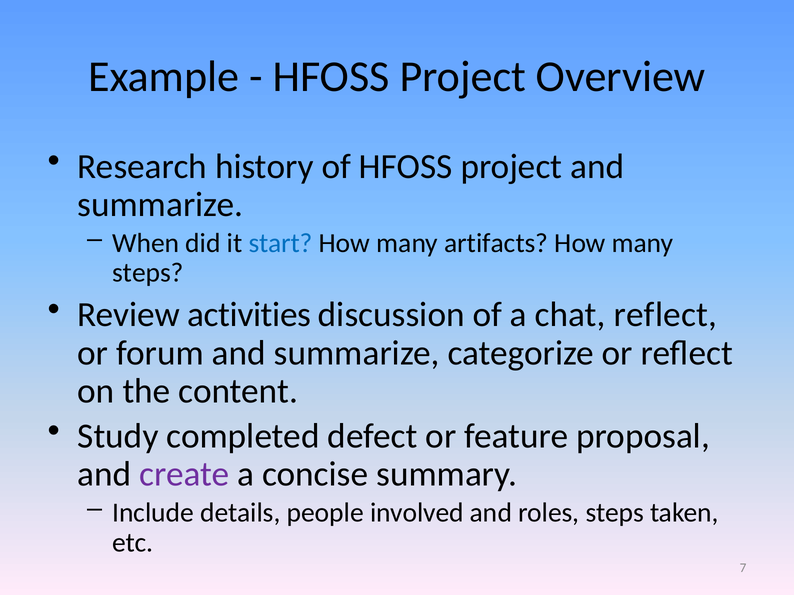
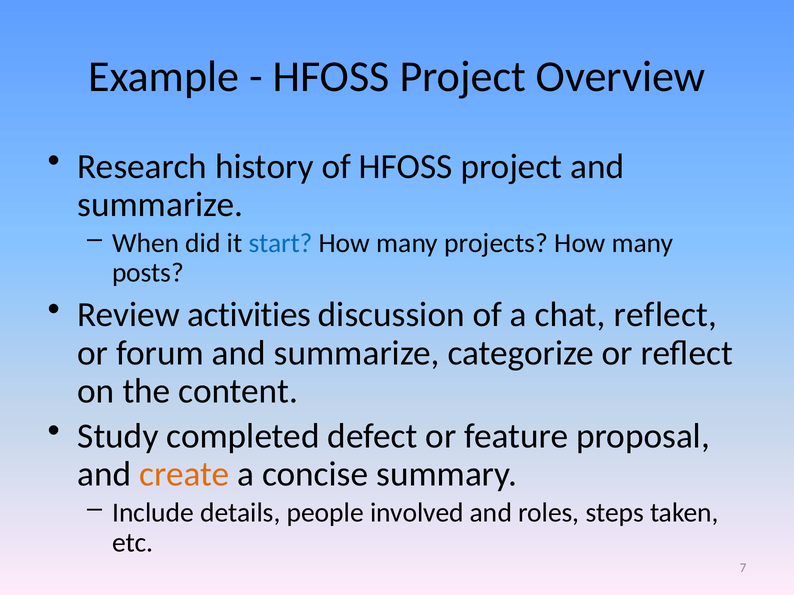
artifacts: artifacts -> projects
steps at (148, 273): steps -> posts
create colour: purple -> orange
